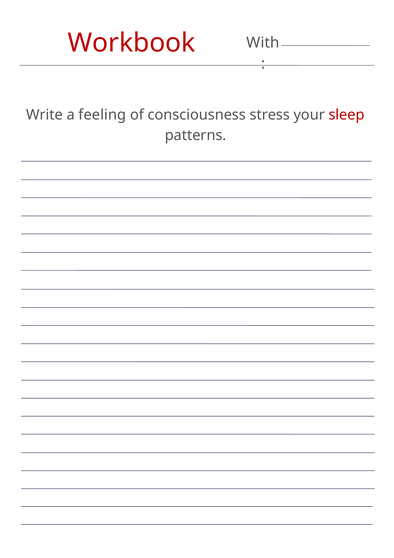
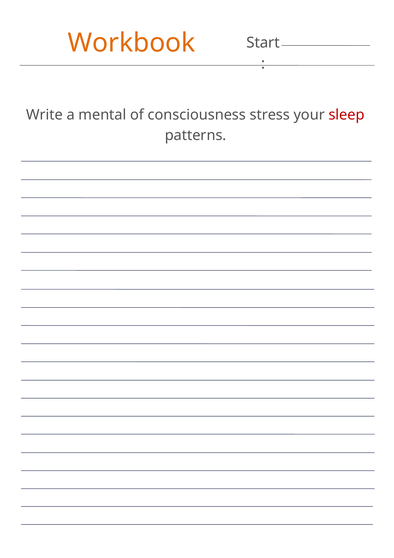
Workbook colour: red -> orange
With: With -> Start
feeling: feeling -> mental
